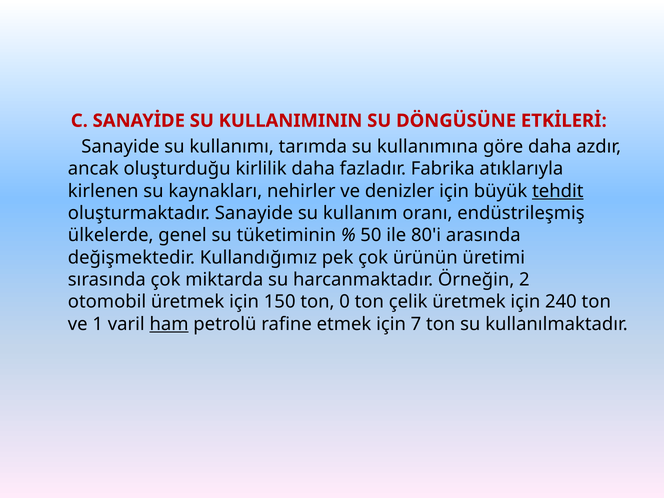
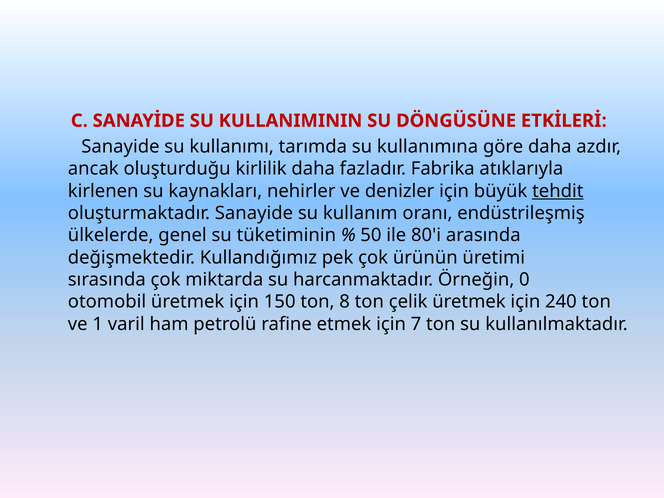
2: 2 -> 0
0: 0 -> 8
ham underline: present -> none
